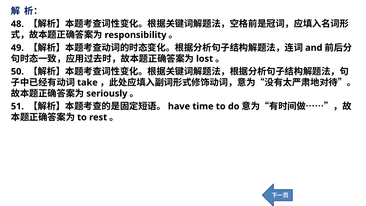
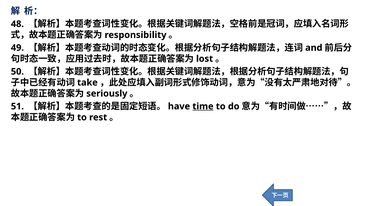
time underline: none -> present
